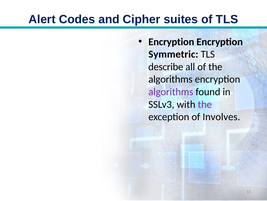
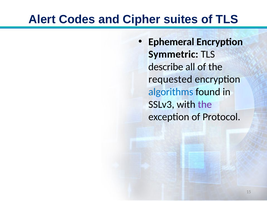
Encryption at (171, 42): Encryption -> Ephemeral
algorithms at (170, 79): algorithms -> requested
algorithms at (171, 92) colour: purple -> blue
Involves: Involves -> Protocol
